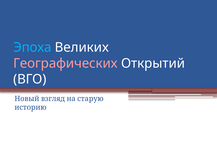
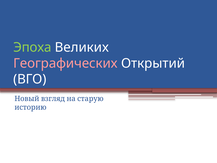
Эпоха colour: light blue -> light green
